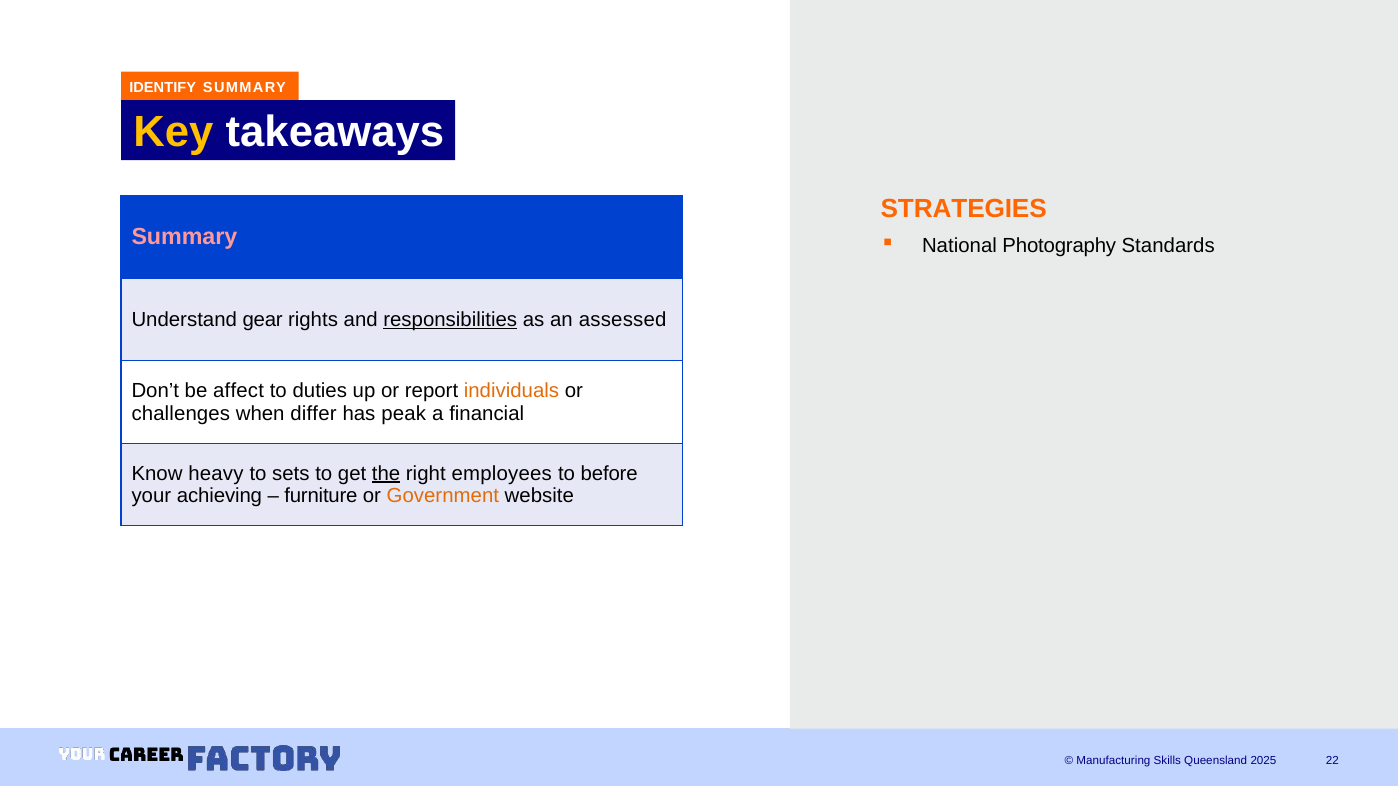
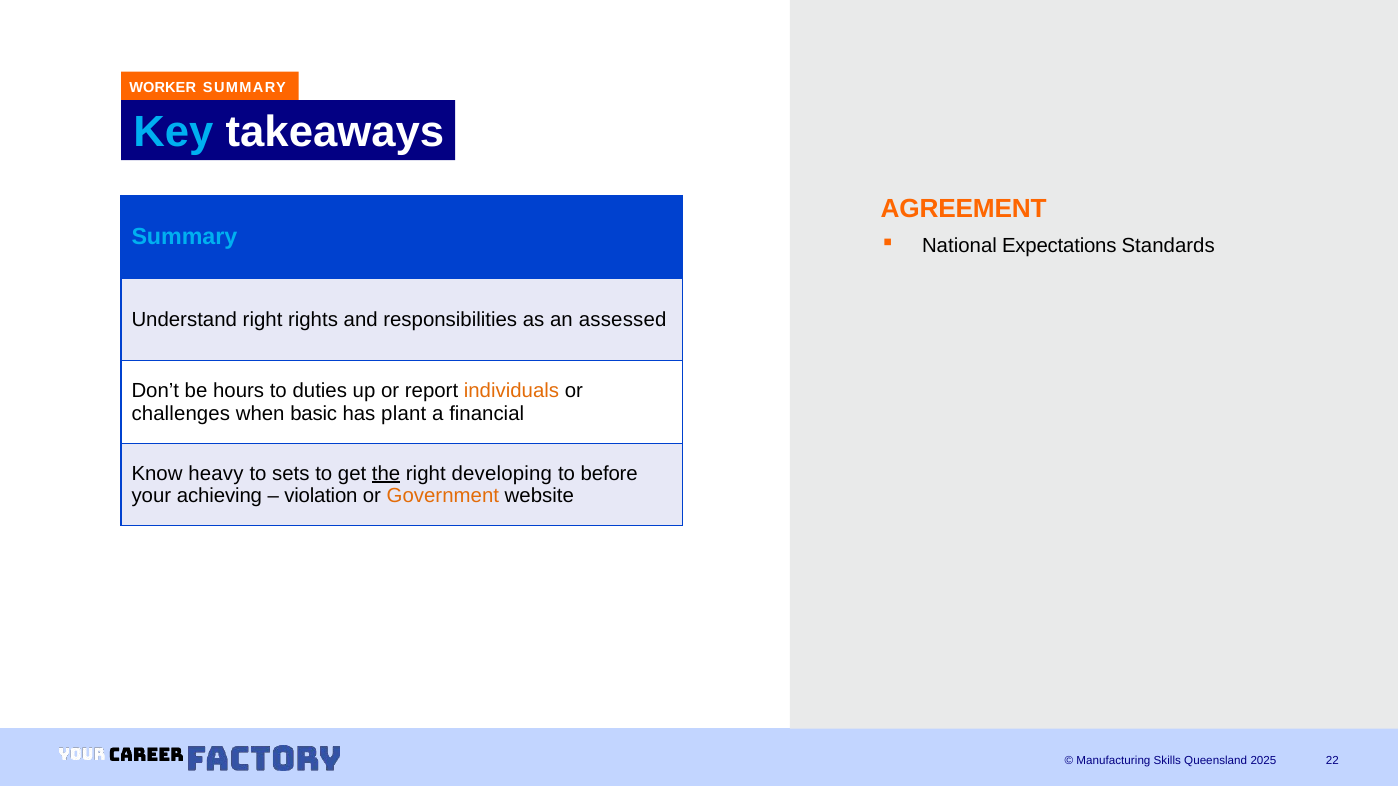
IDENTIFY: IDENTIFY -> WORKER
Key colour: yellow -> light blue
STRATEGIES: STRATEGIES -> AGREEMENT
Summary at (184, 237) colour: pink -> light blue
Photography: Photography -> Expectations
Understand gear: gear -> right
responsibilities underline: present -> none
affect: affect -> hours
differ: differ -> basic
peak: peak -> plant
employees: employees -> developing
furniture: furniture -> violation
